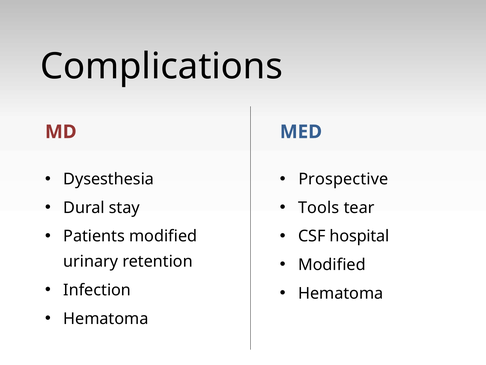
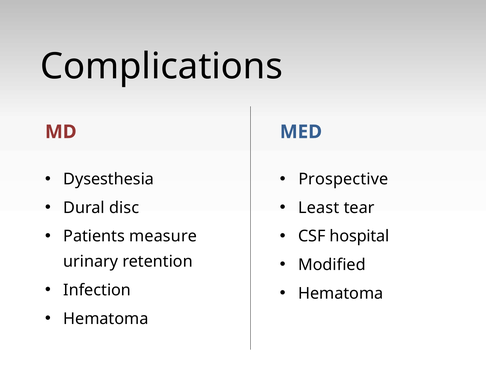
stay: stay -> disc
Tools: Tools -> Least
Patients modified: modified -> measure
